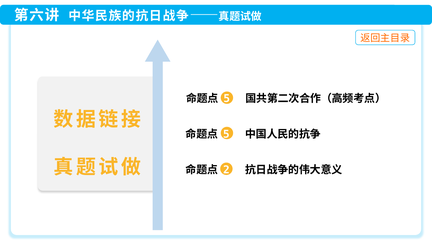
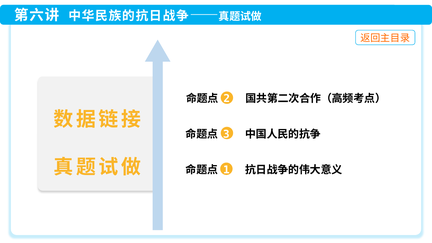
5 at (227, 98): 5 -> 2
5 at (226, 134): 5 -> 3
2: 2 -> 1
